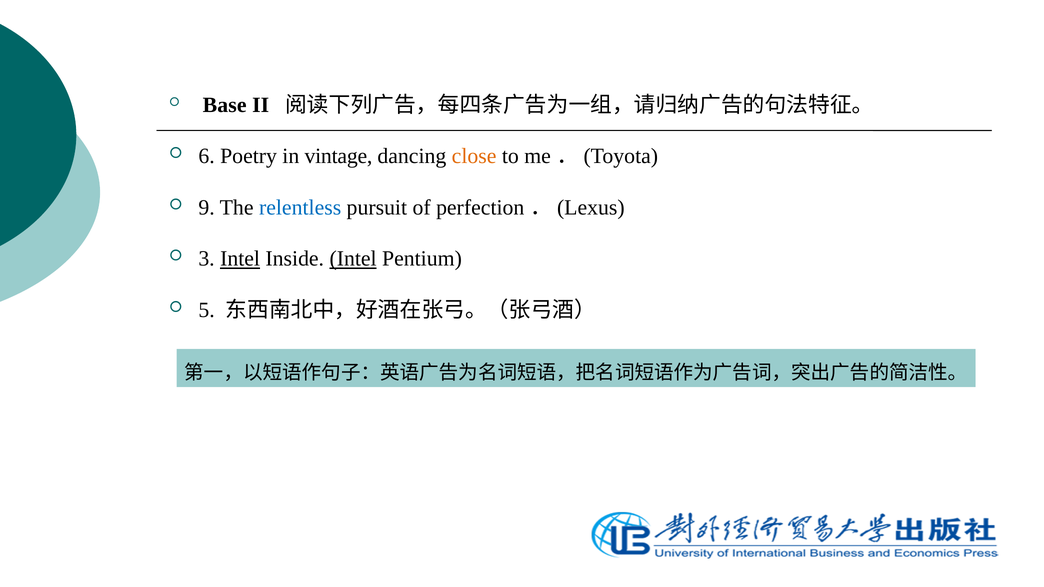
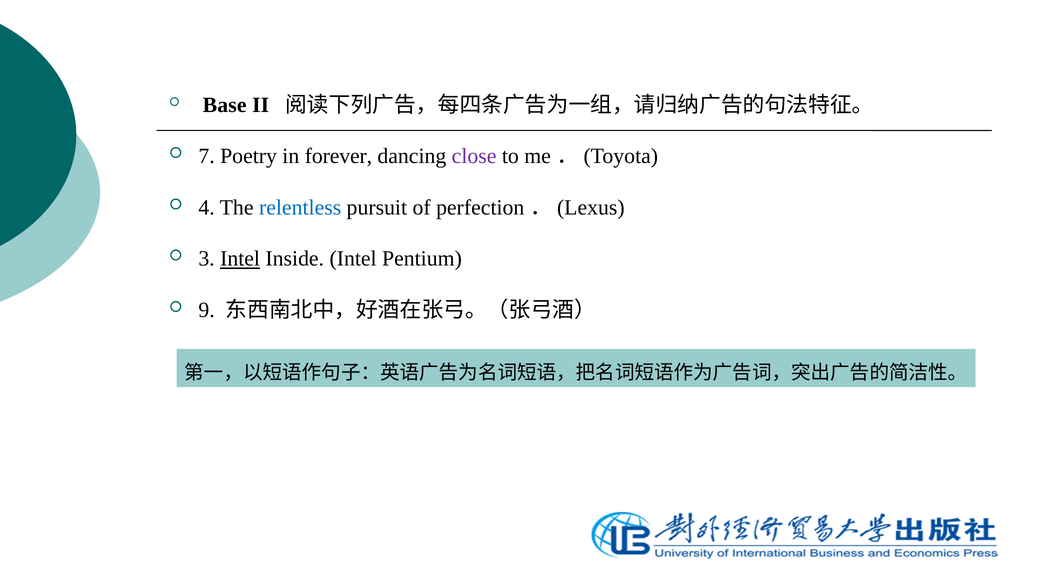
6: 6 -> 7
vintage: vintage -> forever
close colour: orange -> purple
9: 9 -> 4
Intel at (353, 259) underline: present -> none
5: 5 -> 9
